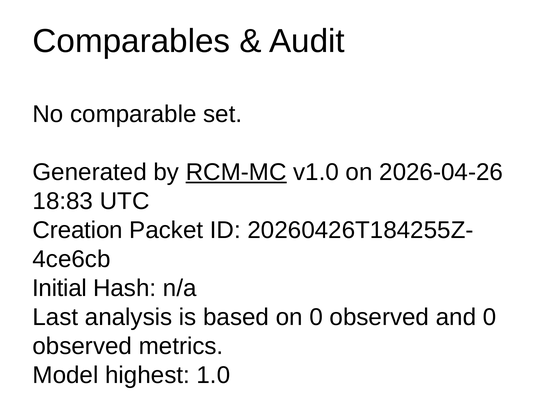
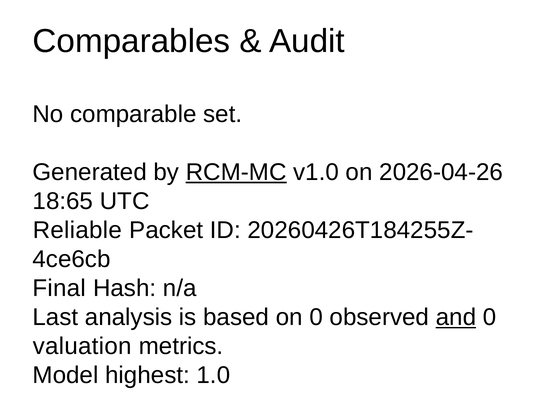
18:83: 18:83 -> 18:65
Creation: Creation -> Reliable
Initial: Initial -> Final
and underline: none -> present
observed at (82, 346): observed -> valuation
